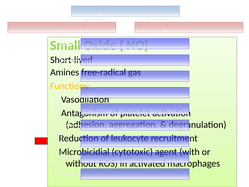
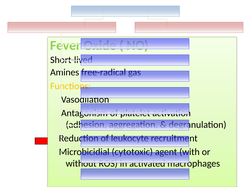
Small: Small -> Fever
